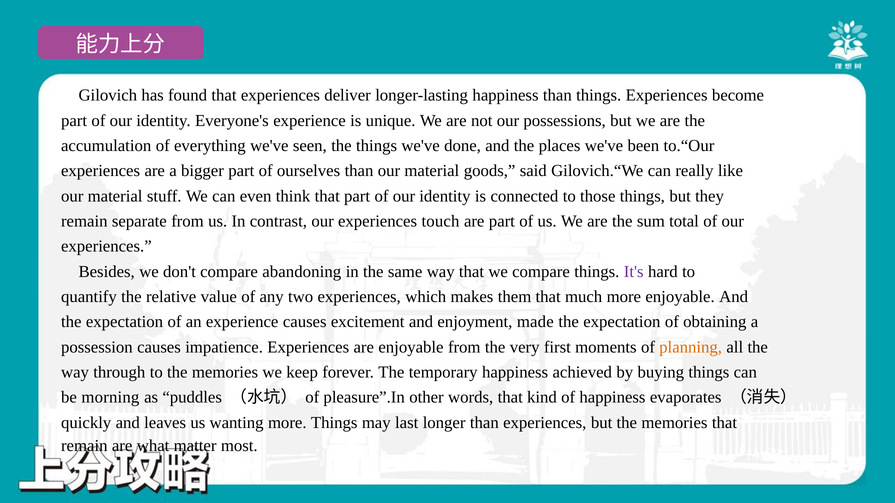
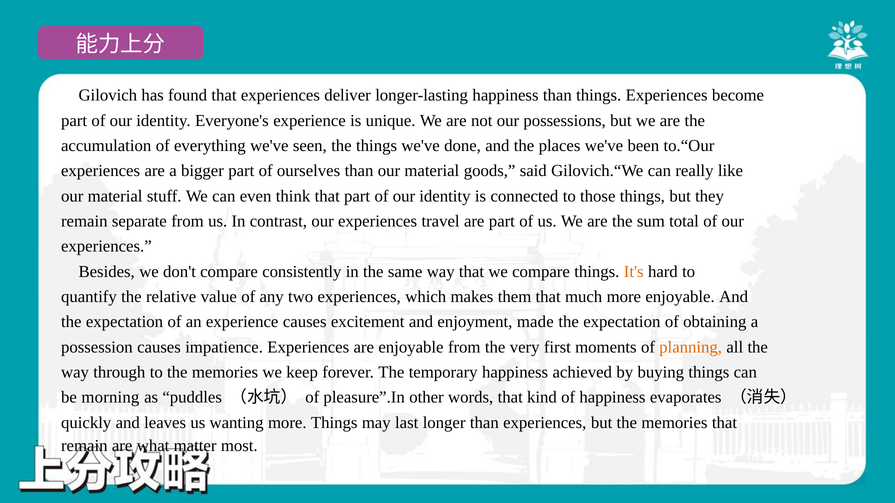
touch: touch -> travel
abandoning: abandoning -> consistently
It's colour: purple -> orange
